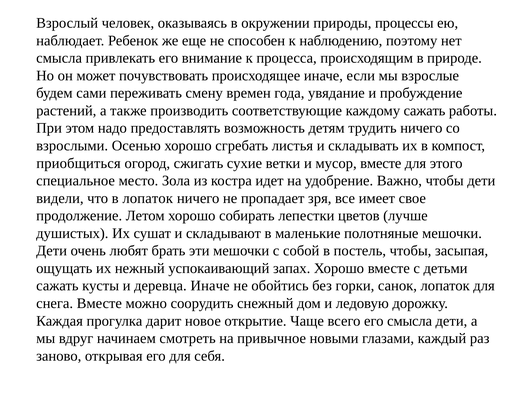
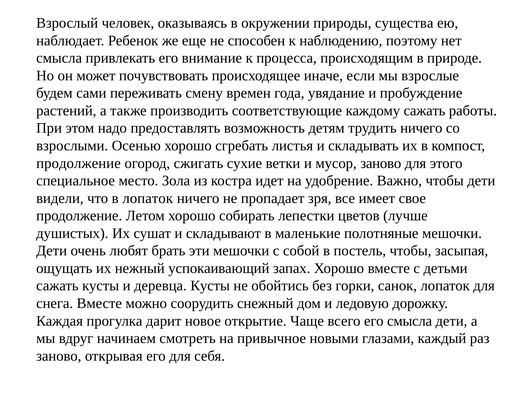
процессы: процессы -> существа
приобщиться at (79, 163): приобщиться -> продолжение
мусор вместе: вместе -> заново
деревца Иначе: Иначе -> Кусты
